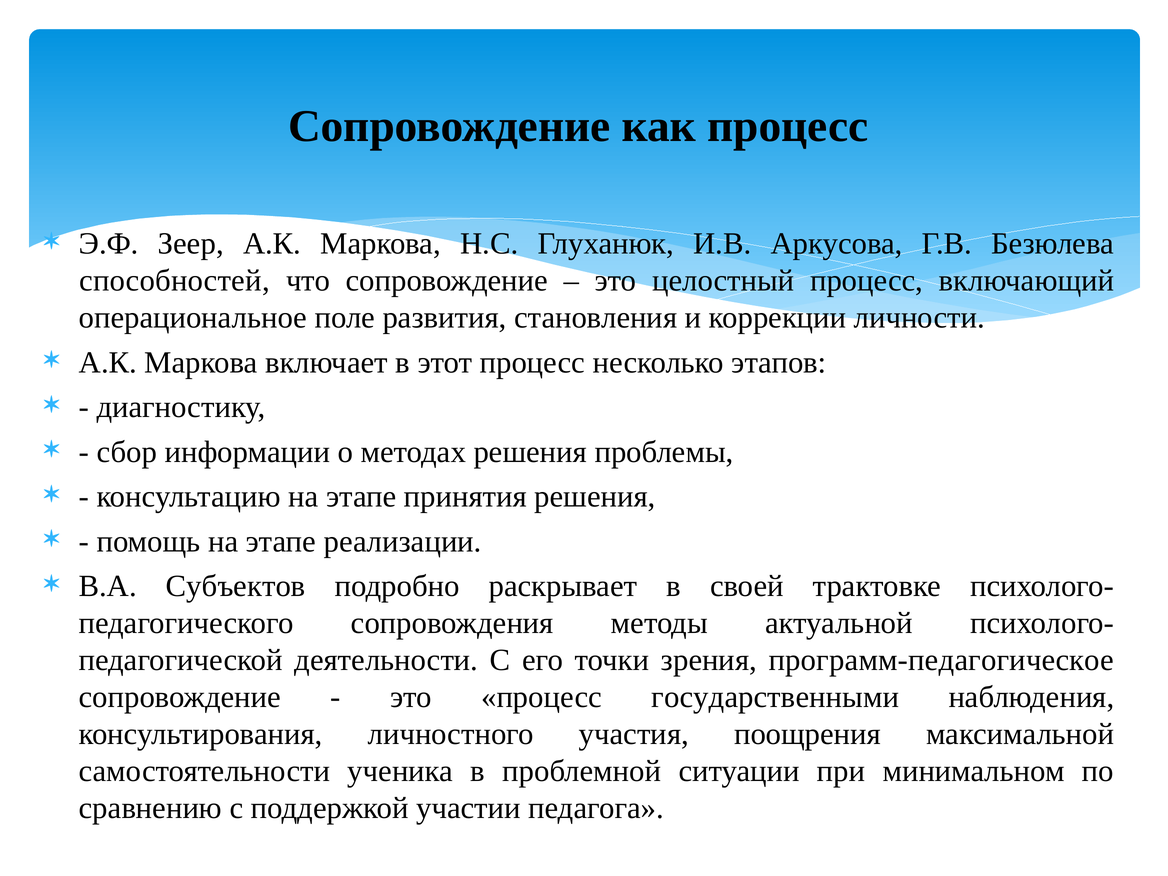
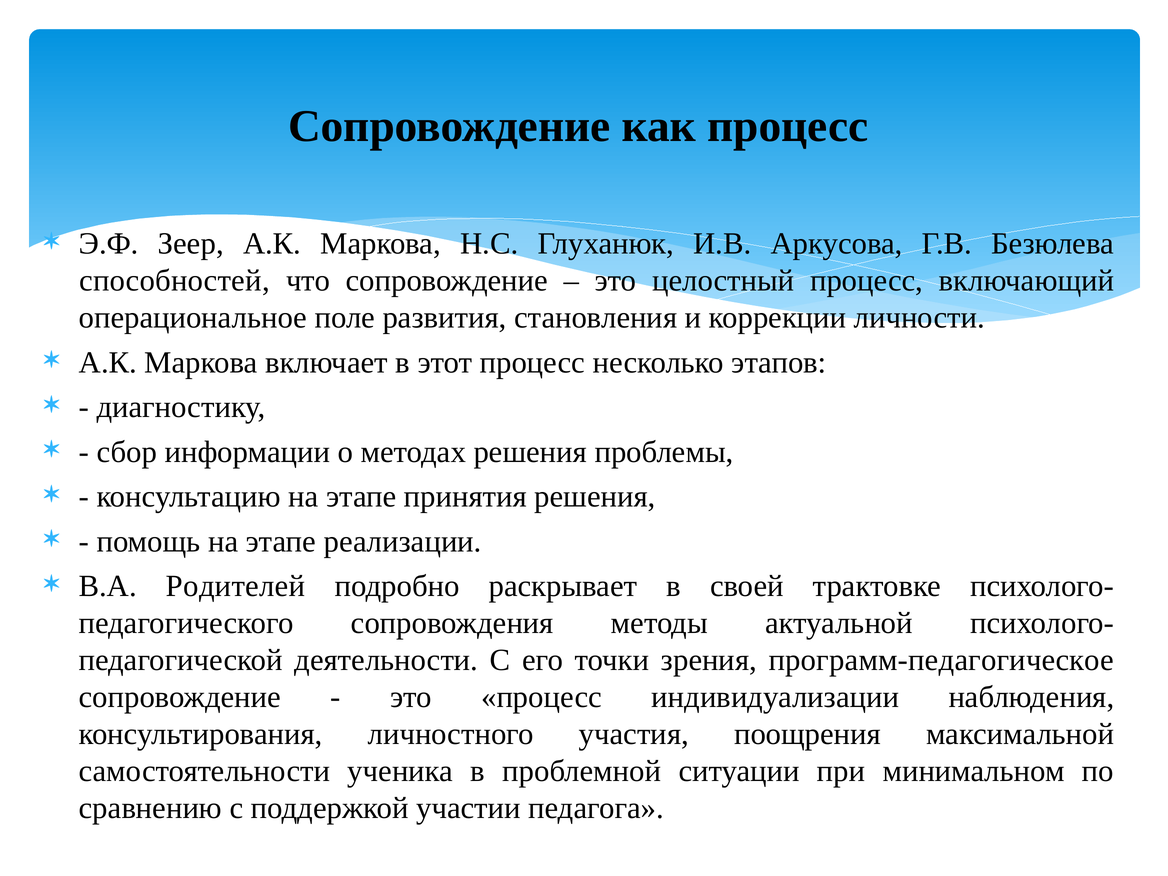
Субъектов: Субъектов -> Родителей
государственными: государственными -> индивидуализации
